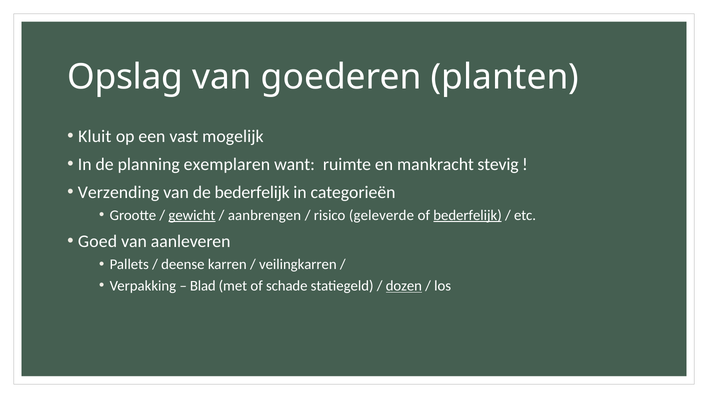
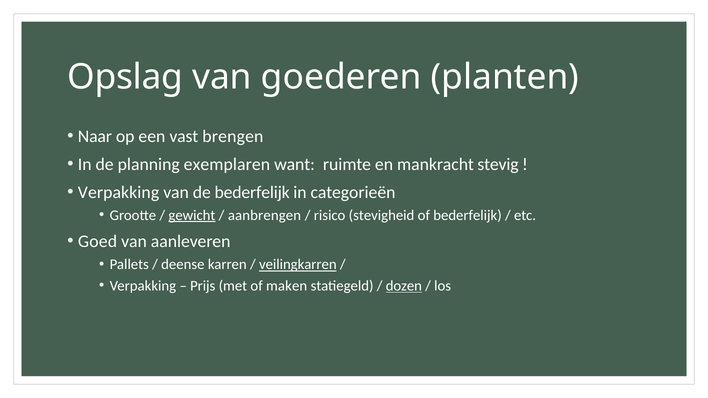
Kluit: Kluit -> Naar
mogelijk: mogelijk -> brengen
Verzending at (119, 192): Verzending -> Verpakking
geleverde: geleverde -> stevigheid
bederfelijk at (468, 215) underline: present -> none
veilingkarren underline: none -> present
Blad: Blad -> Prijs
schade: schade -> maken
